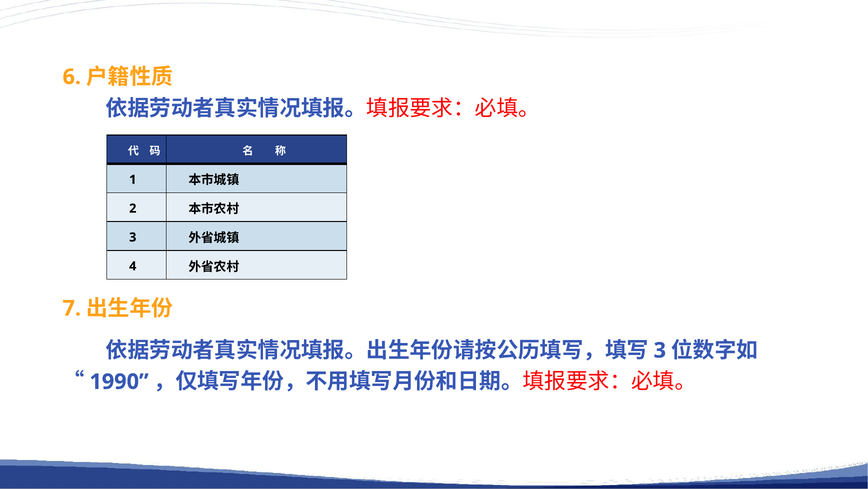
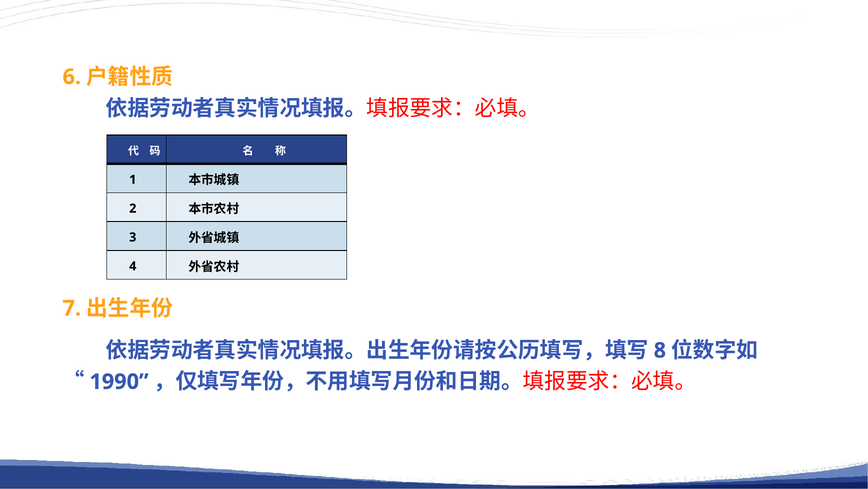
3 at (660, 350): 3 -> 8
